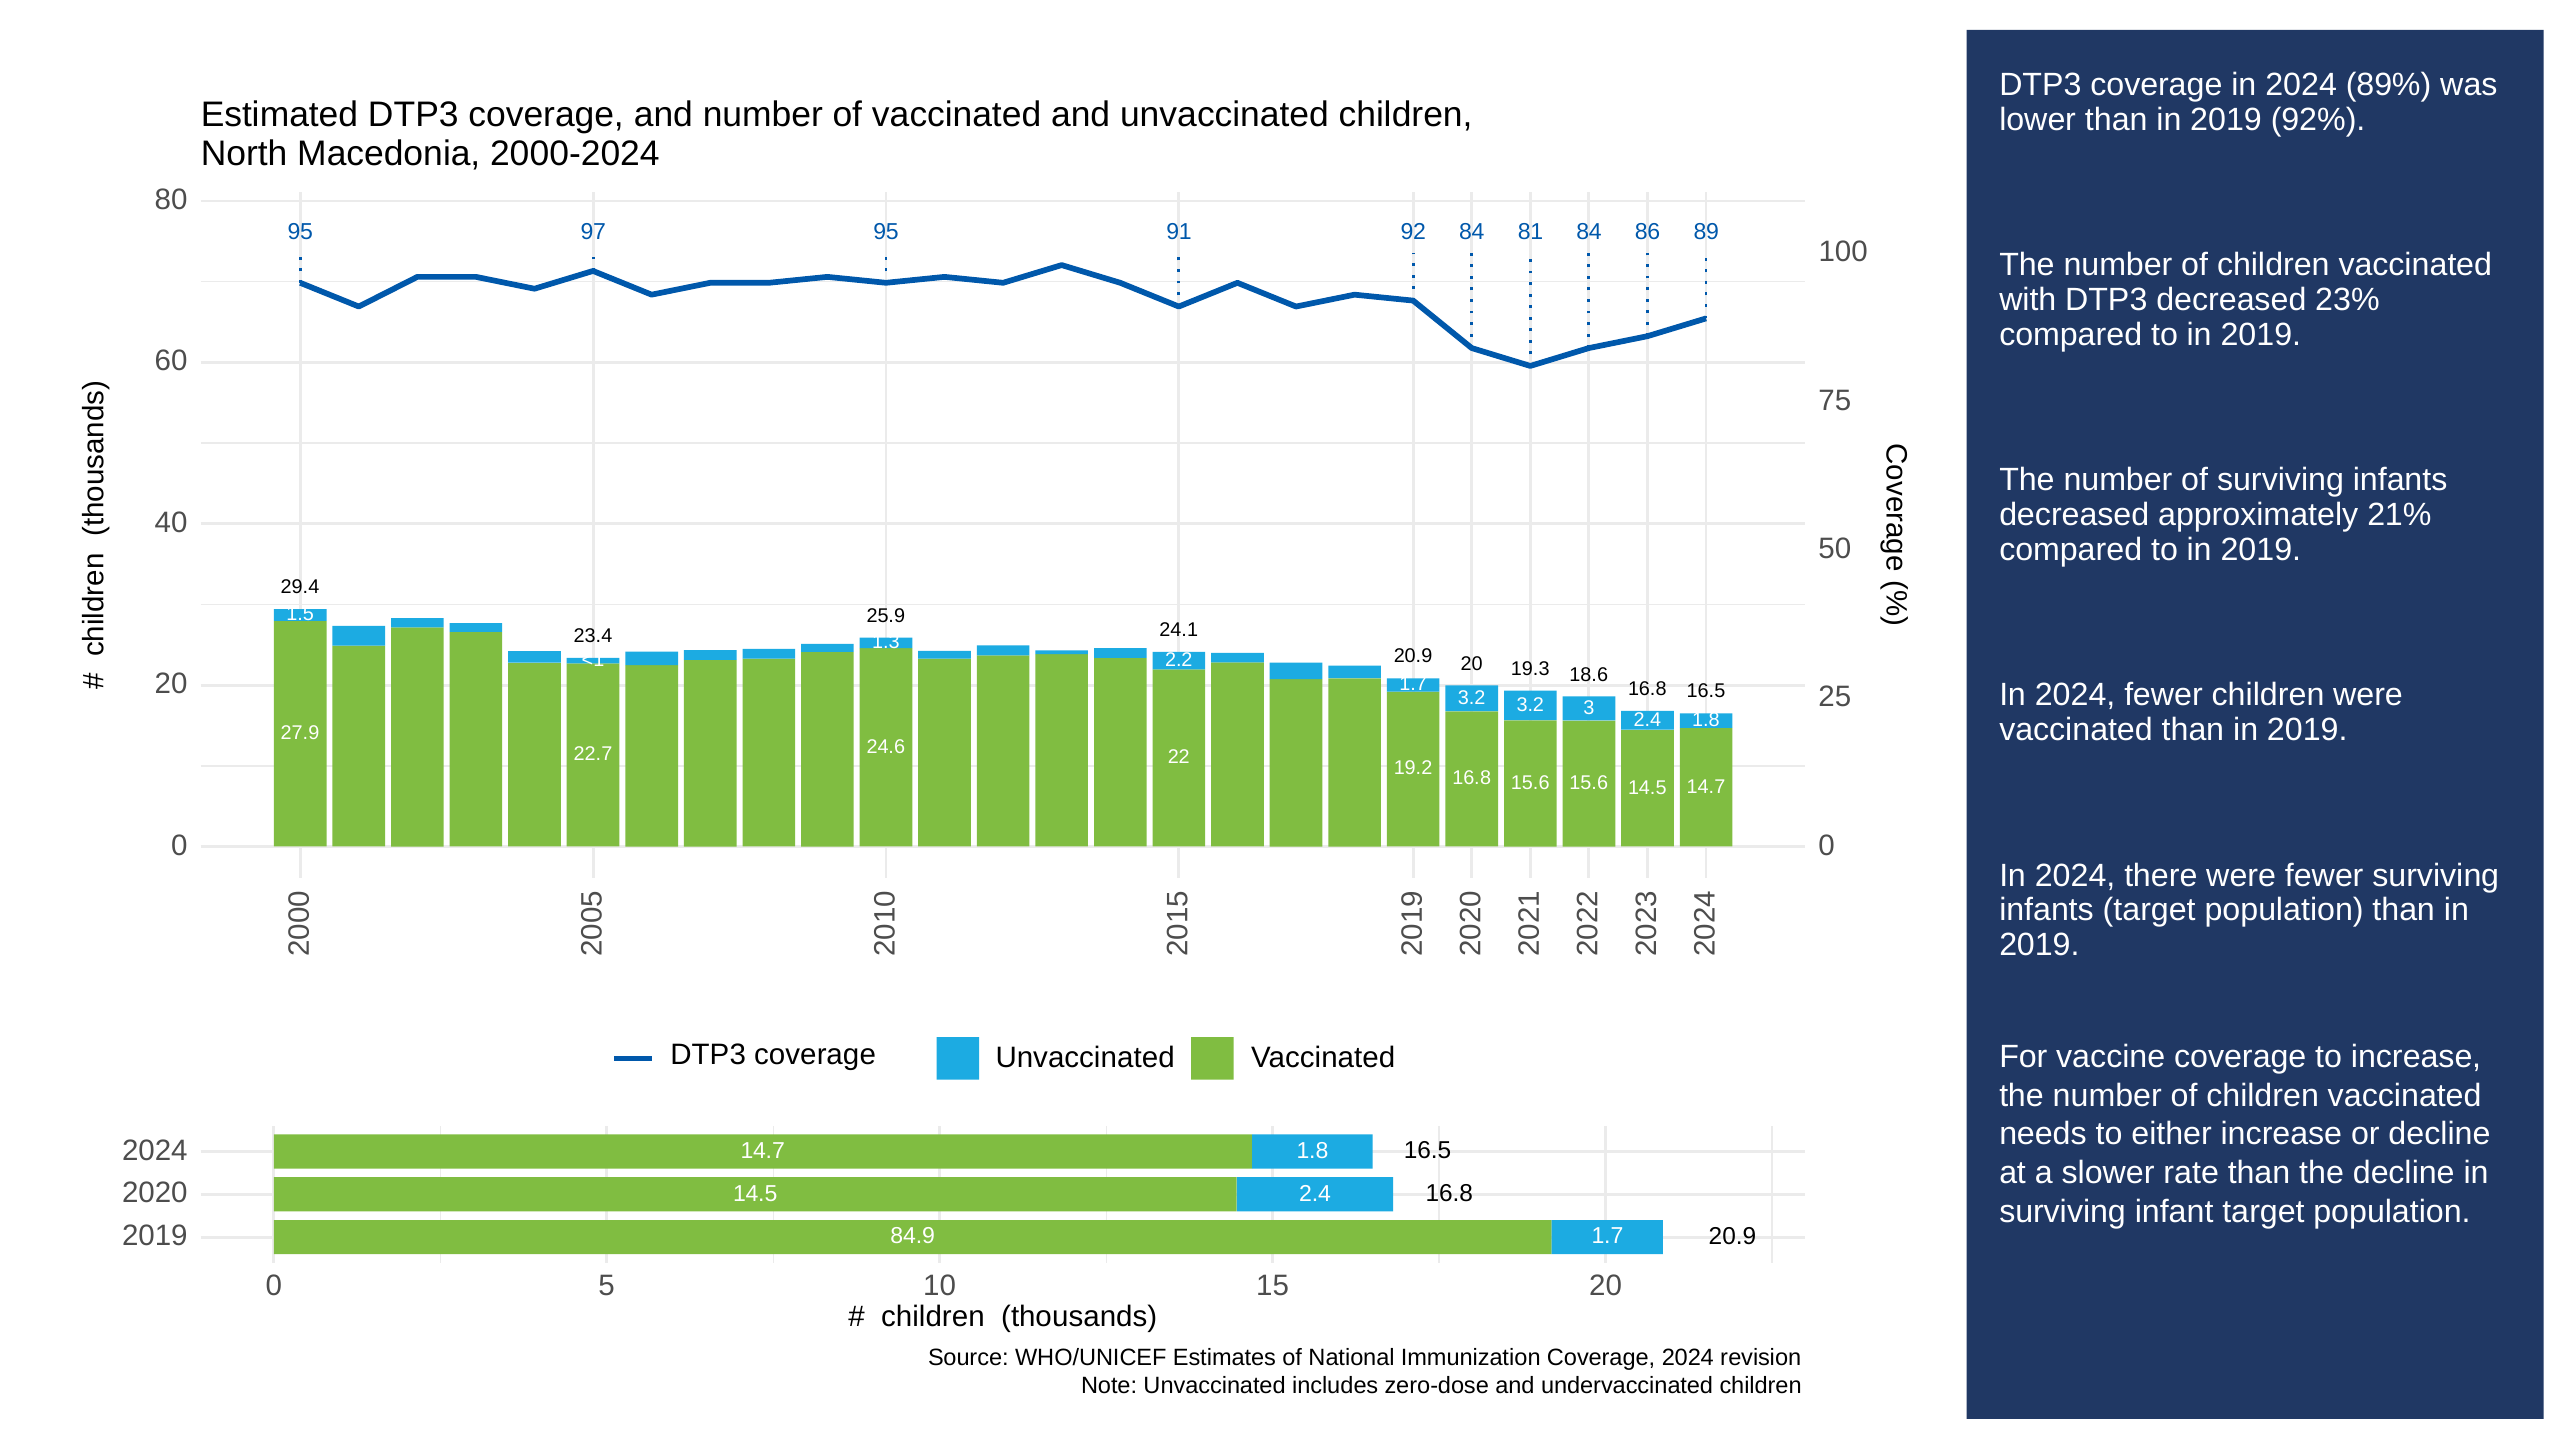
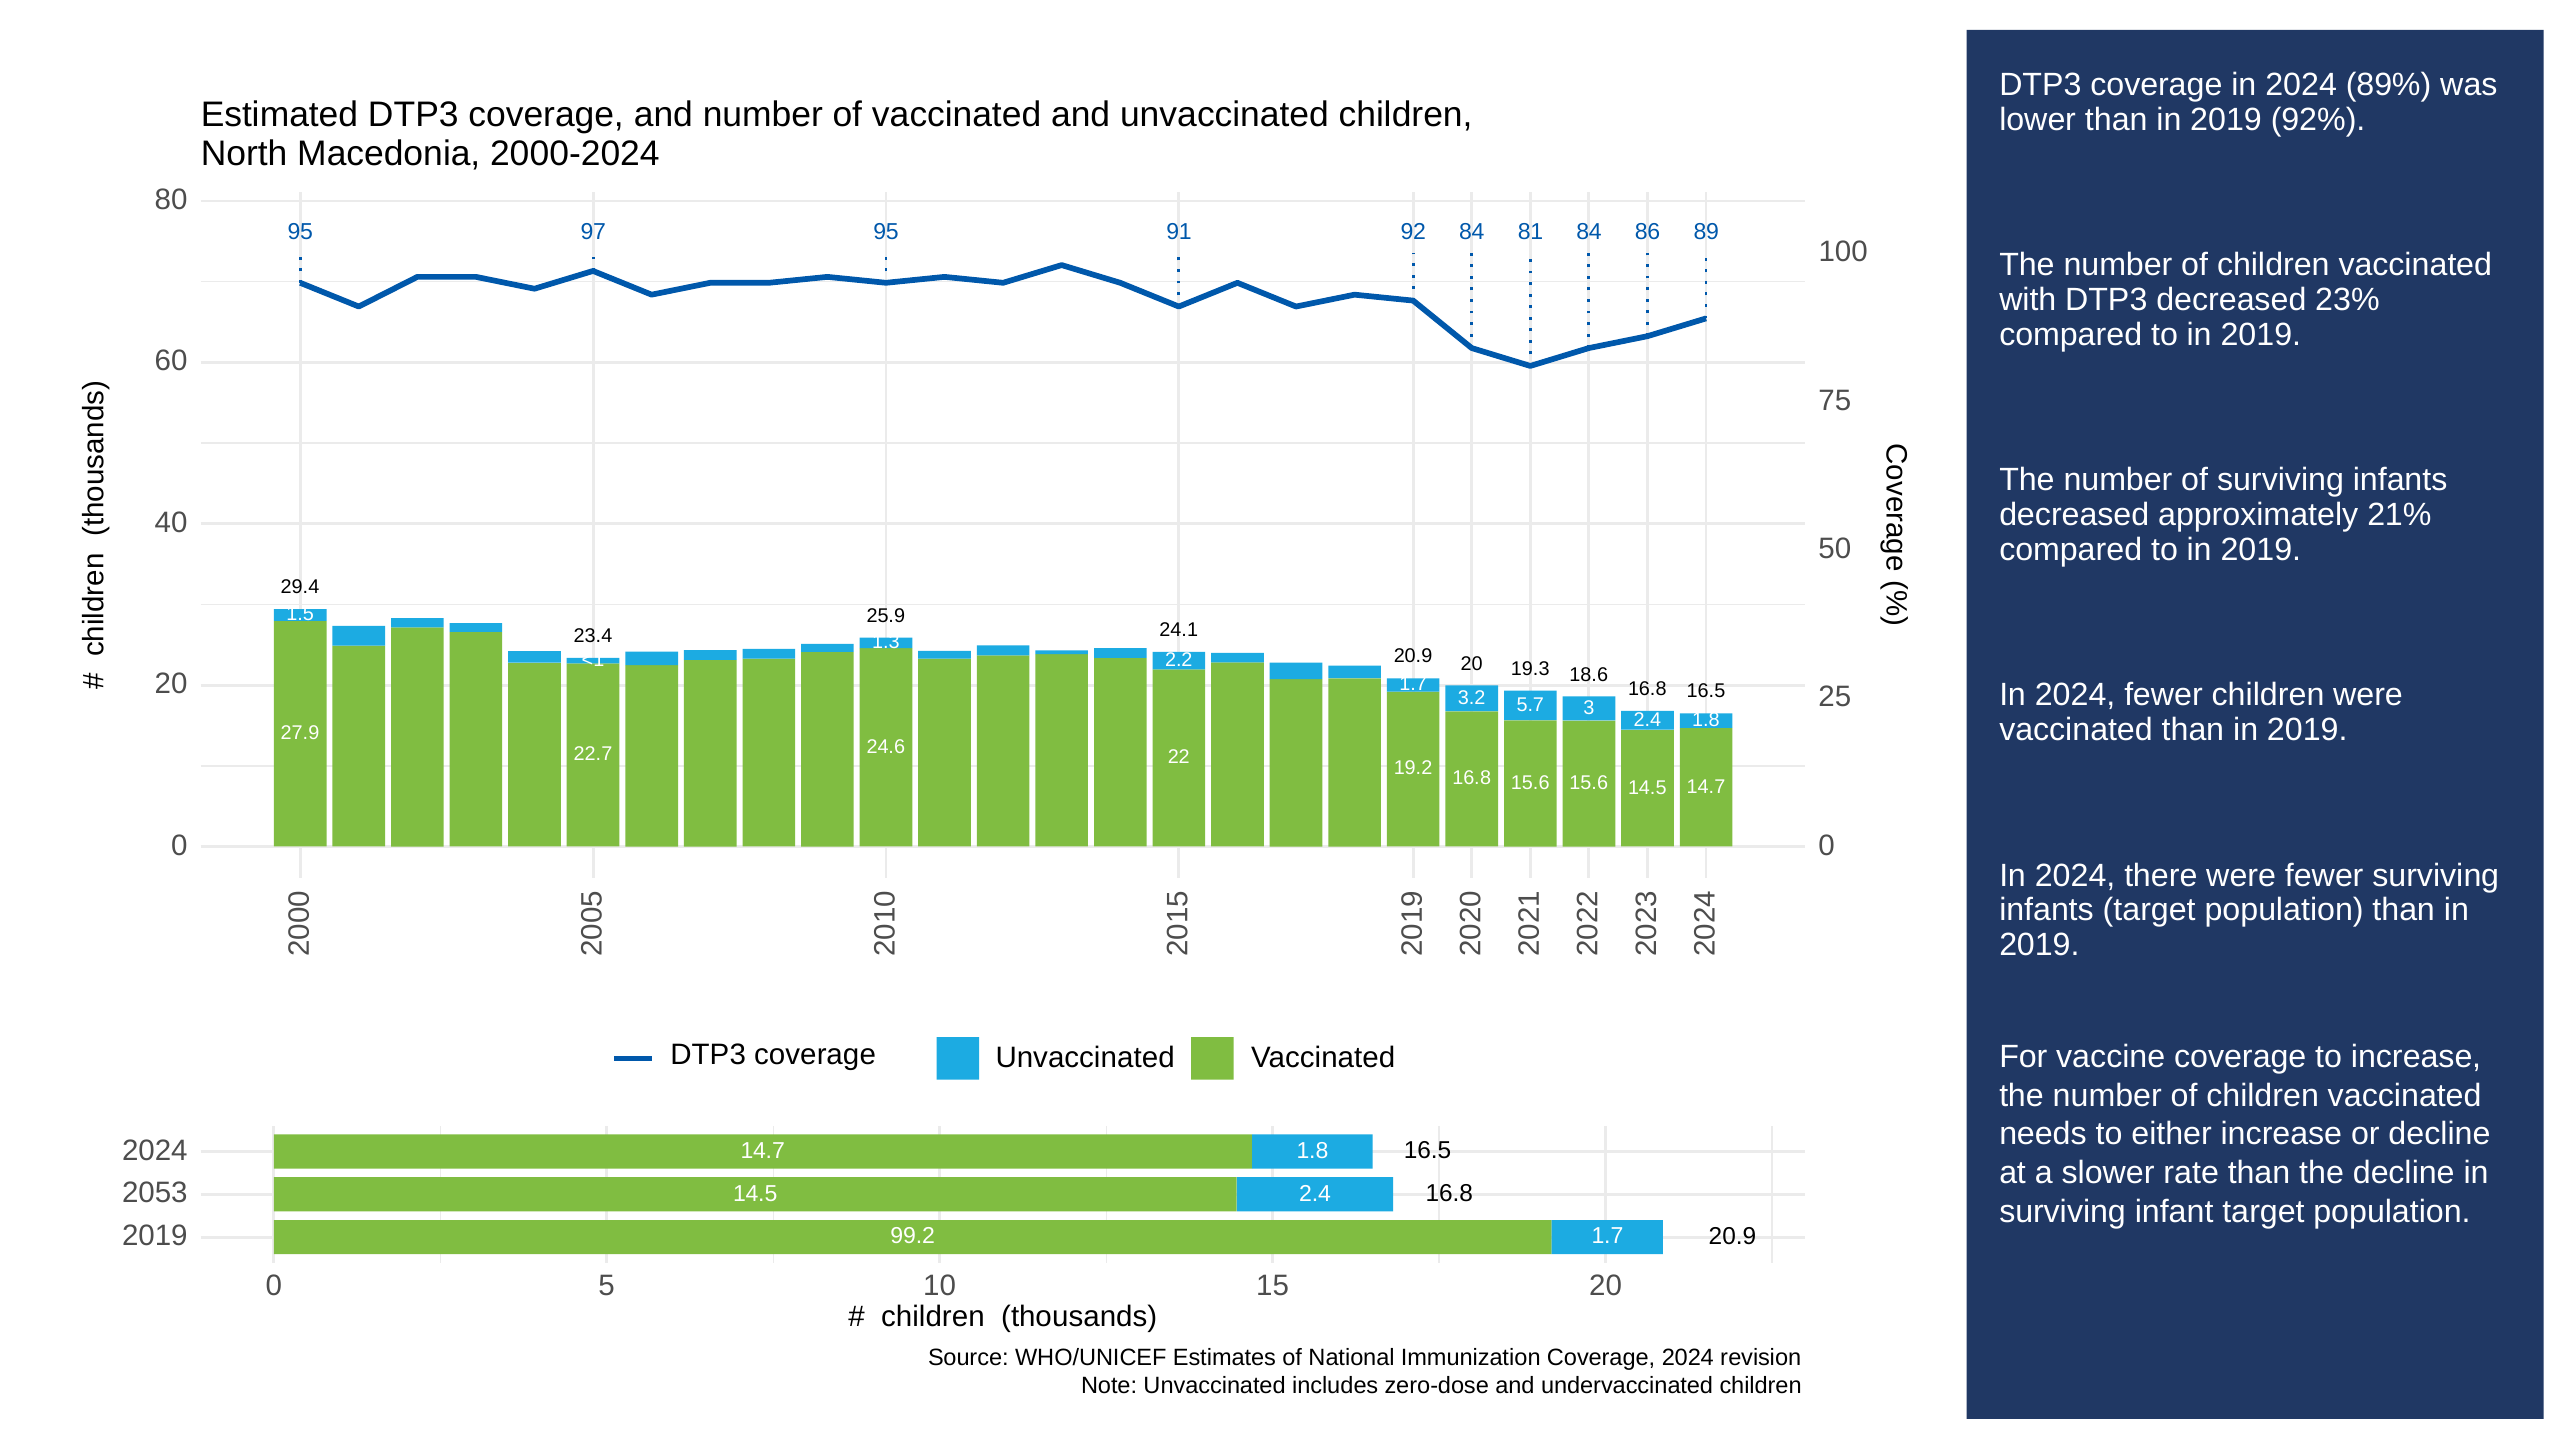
3.2 at (1530, 705): 3.2 -> 5.7
2020: 2020 -> 2053
84.9: 84.9 -> 99.2
